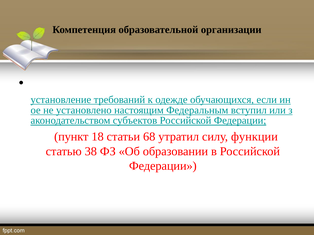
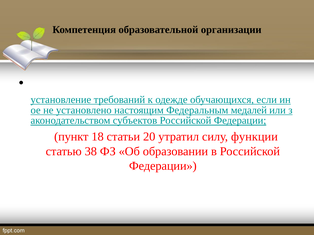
вступил: вступил -> медалей
68: 68 -> 20
